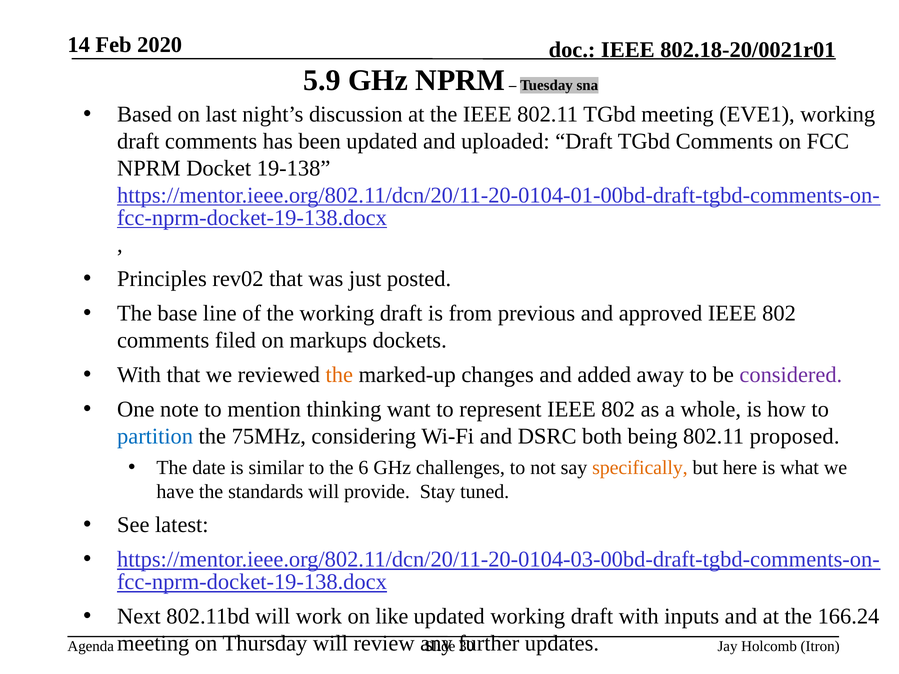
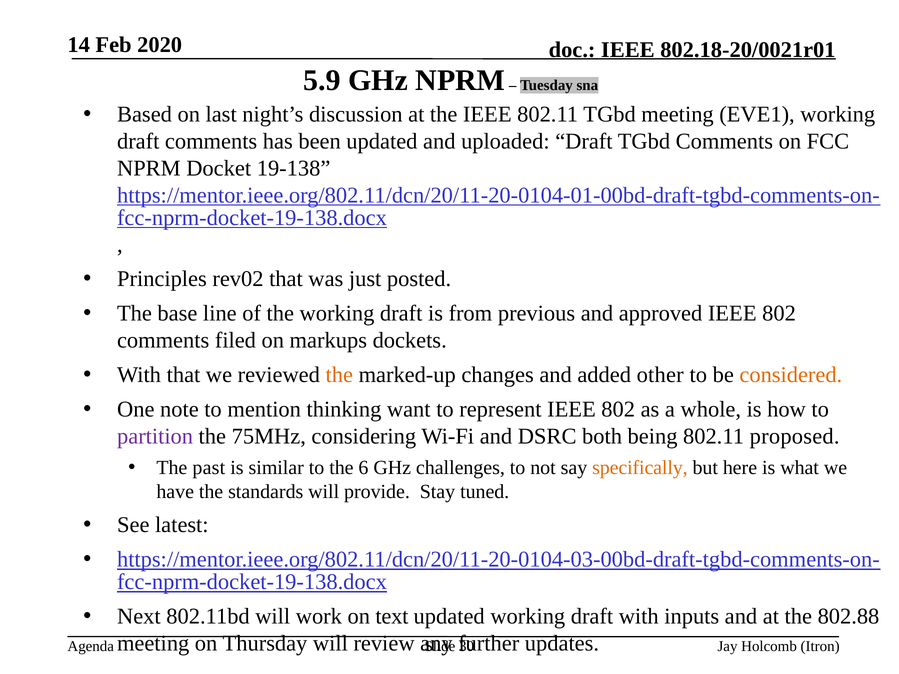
away: away -> other
considered colour: purple -> orange
partition colour: blue -> purple
date: date -> past
like: like -> text
166.24: 166.24 -> 802.88
